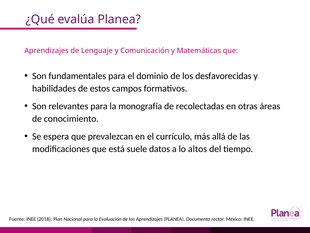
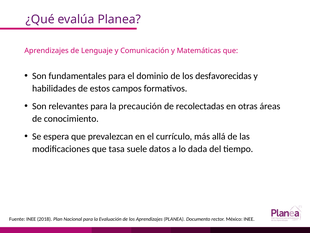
monografía: monografía -> precaución
está: está -> tasa
altos: altos -> dada
